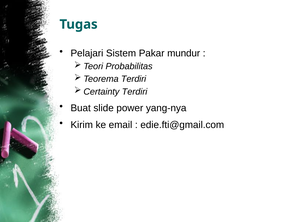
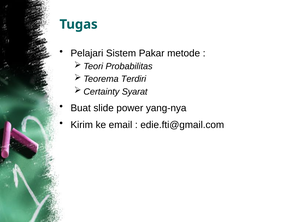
mundur: mundur -> metode
Terdiri at (135, 91): Terdiri -> Syarat
